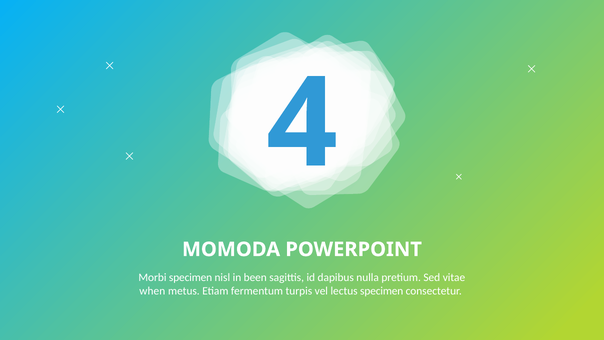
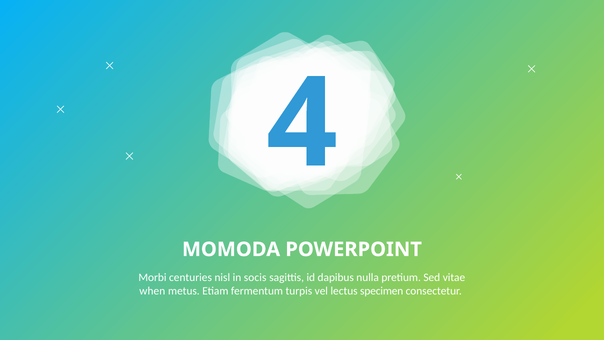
Morbi specimen: specimen -> centuries
been: been -> socis
